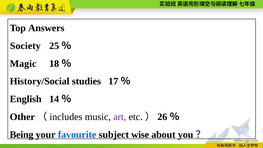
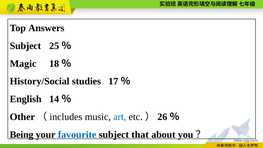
Society at (25, 46): Society -> Subject
art colour: purple -> blue
wise: wise -> that
